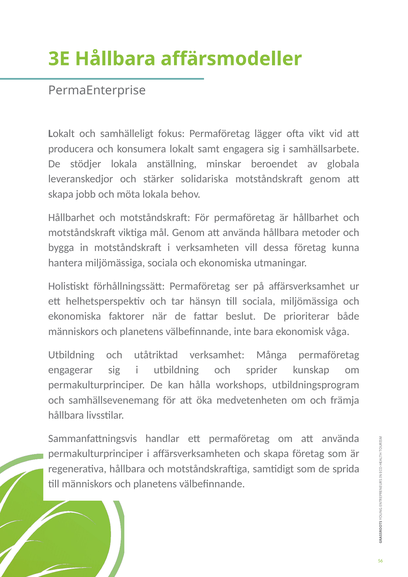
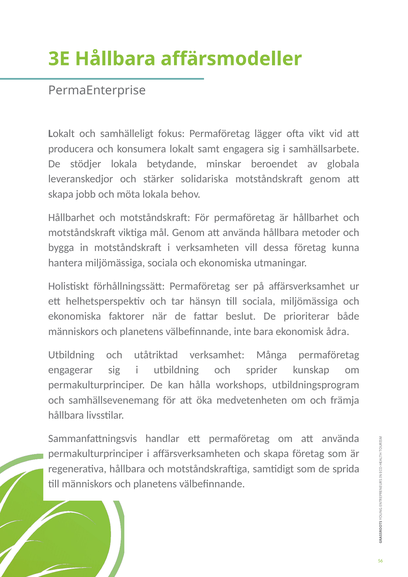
anställning: anställning -> betydande
våga: våga -> ådra
